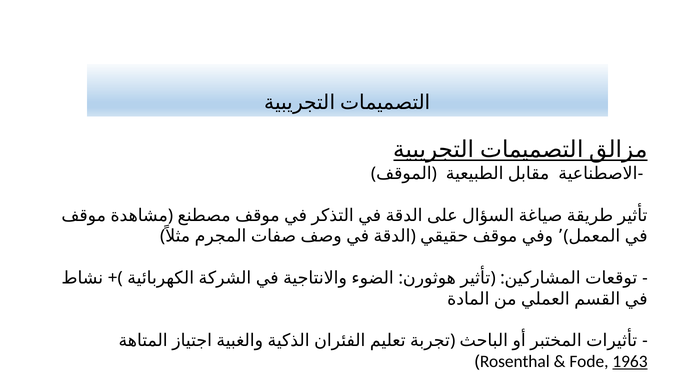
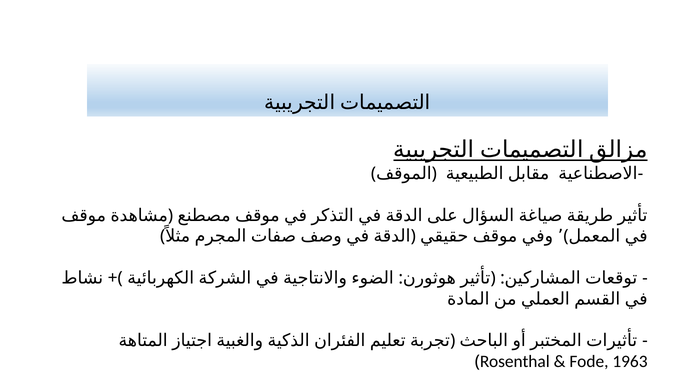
1963 underline: present -> none
